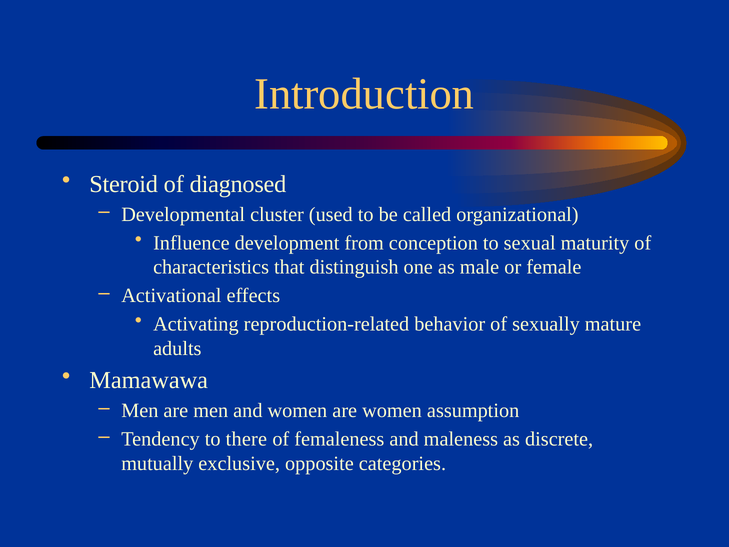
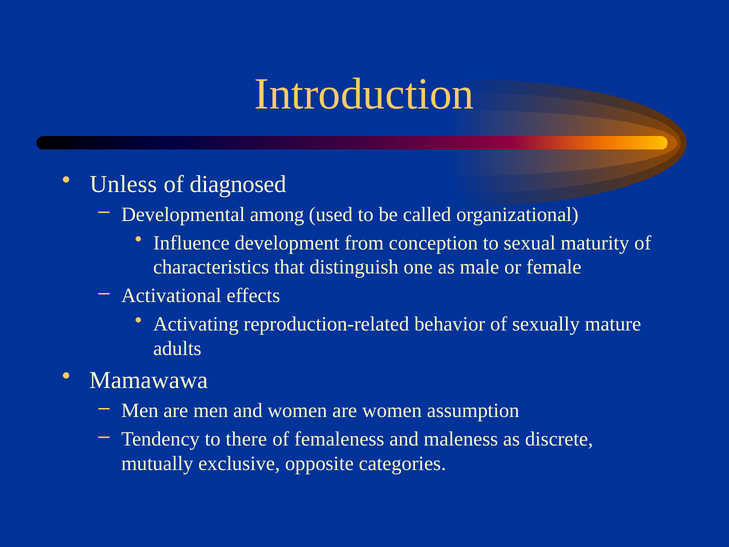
Steroid: Steroid -> Unless
cluster: cluster -> among
